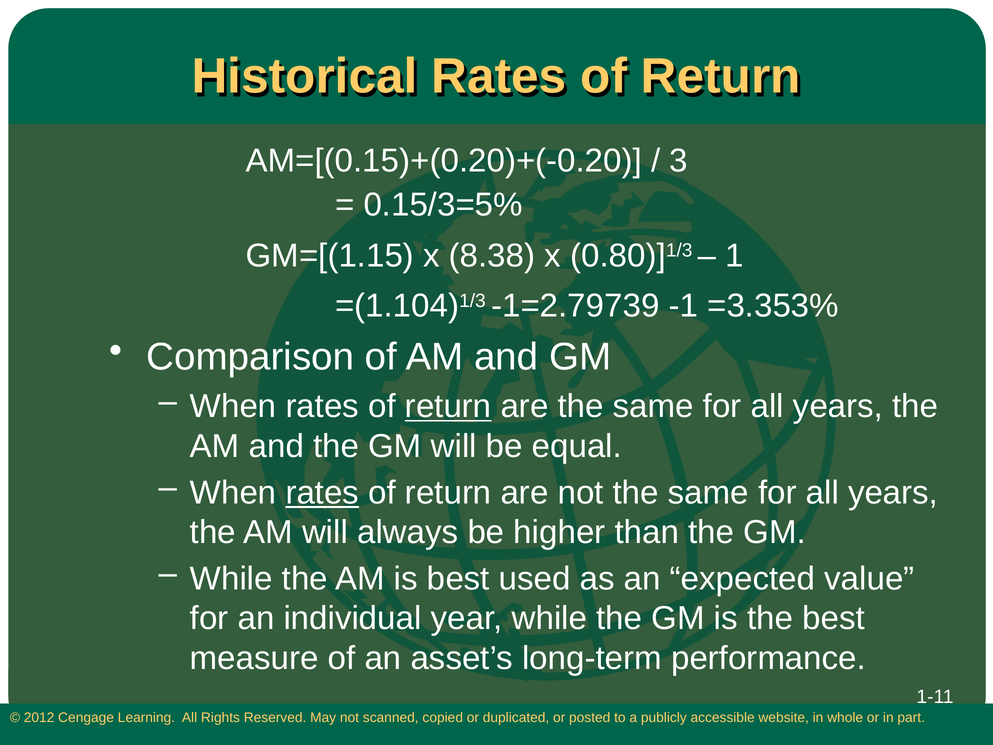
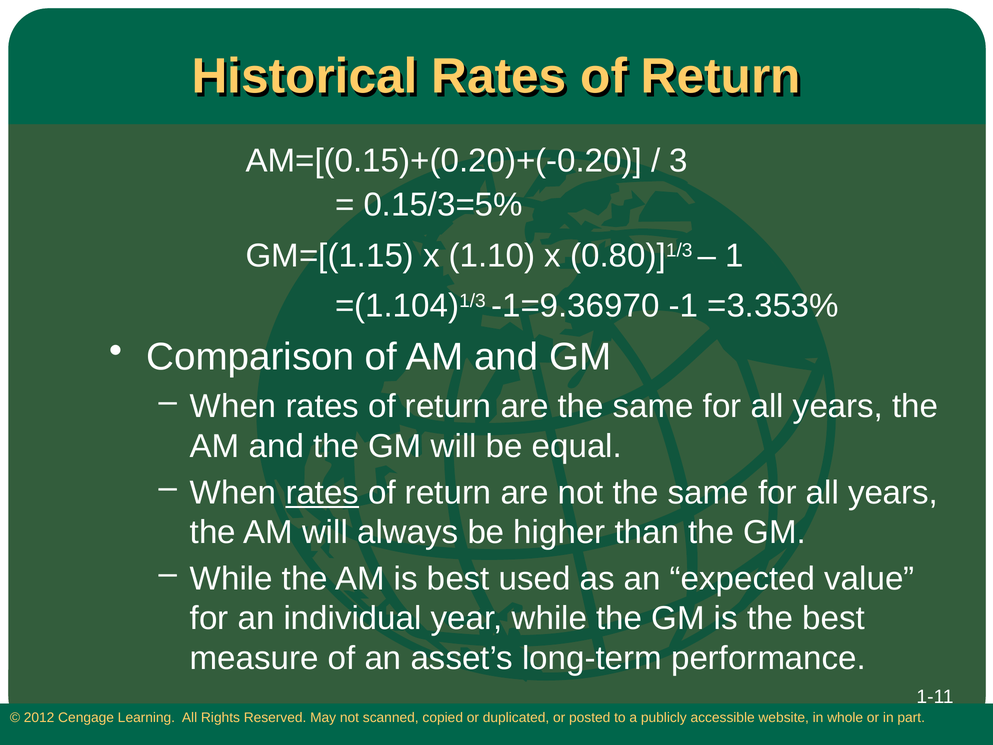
8.38: 8.38 -> 1.10
-1=2.79739: -1=2.79739 -> -1=9.36970
return at (448, 406) underline: present -> none
